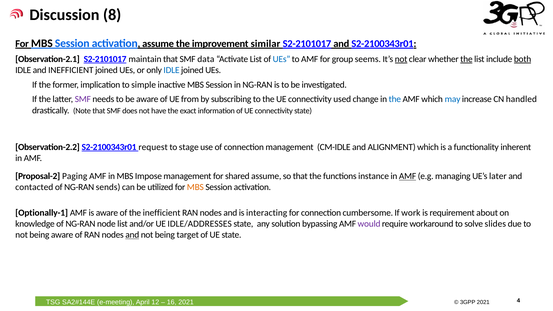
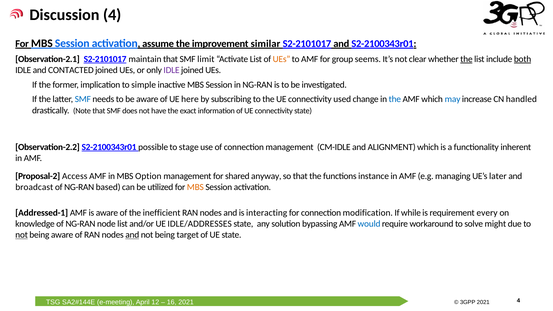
Discussion 8: 8 -> 4
data: data -> limit
UEs at (281, 59) colour: blue -> orange
not at (401, 59) underline: present -> none
and INEFFICIENT: INEFFICIENT -> CONTACTED
IDLE at (172, 70) colour: blue -> purple
SMF at (83, 99) colour: purple -> blue
from: from -> here
request: request -> possible
Paging: Paging -> Access
Impose: Impose -> Option
shared assume: assume -> anyway
AMF at (408, 176) underline: present -> none
contacted: contacted -> broadcast
sends: sends -> based
Optionally-1: Optionally-1 -> Addressed-1
cumbersome: cumbersome -> modification
work: work -> while
about: about -> every
would colour: purple -> blue
slides: slides -> might
not at (22, 235) underline: none -> present
